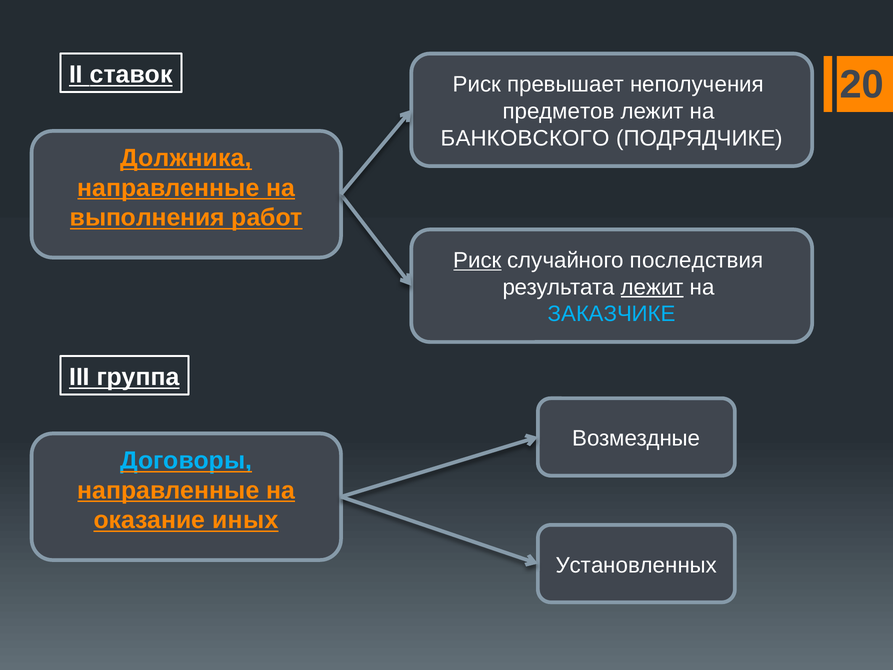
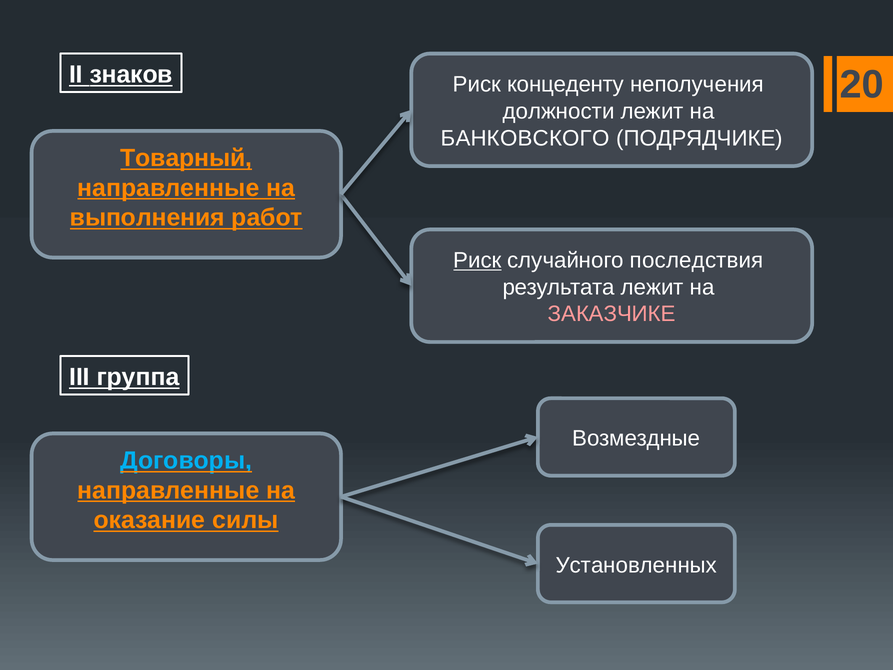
ставок: ставок -> знаков
превышает: превышает -> концеденту
предметов: предметов -> должности
Должника: Должника -> Товарный
лежит at (652, 287) underline: present -> none
ЗАКАЗЧИКЕ colour: light blue -> pink
иных: иных -> силы
